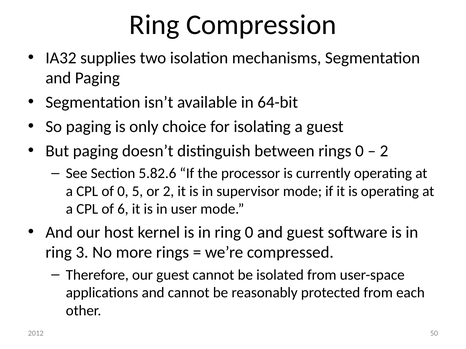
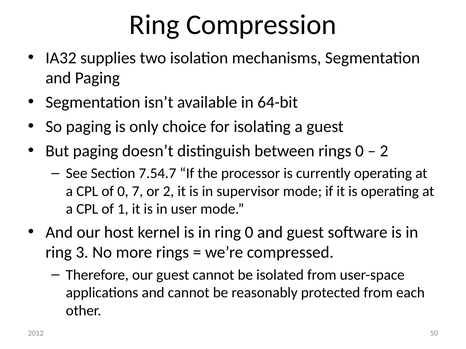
5.82.6: 5.82.6 -> 7.54.7
5: 5 -> 7
6: 6 -> 1
